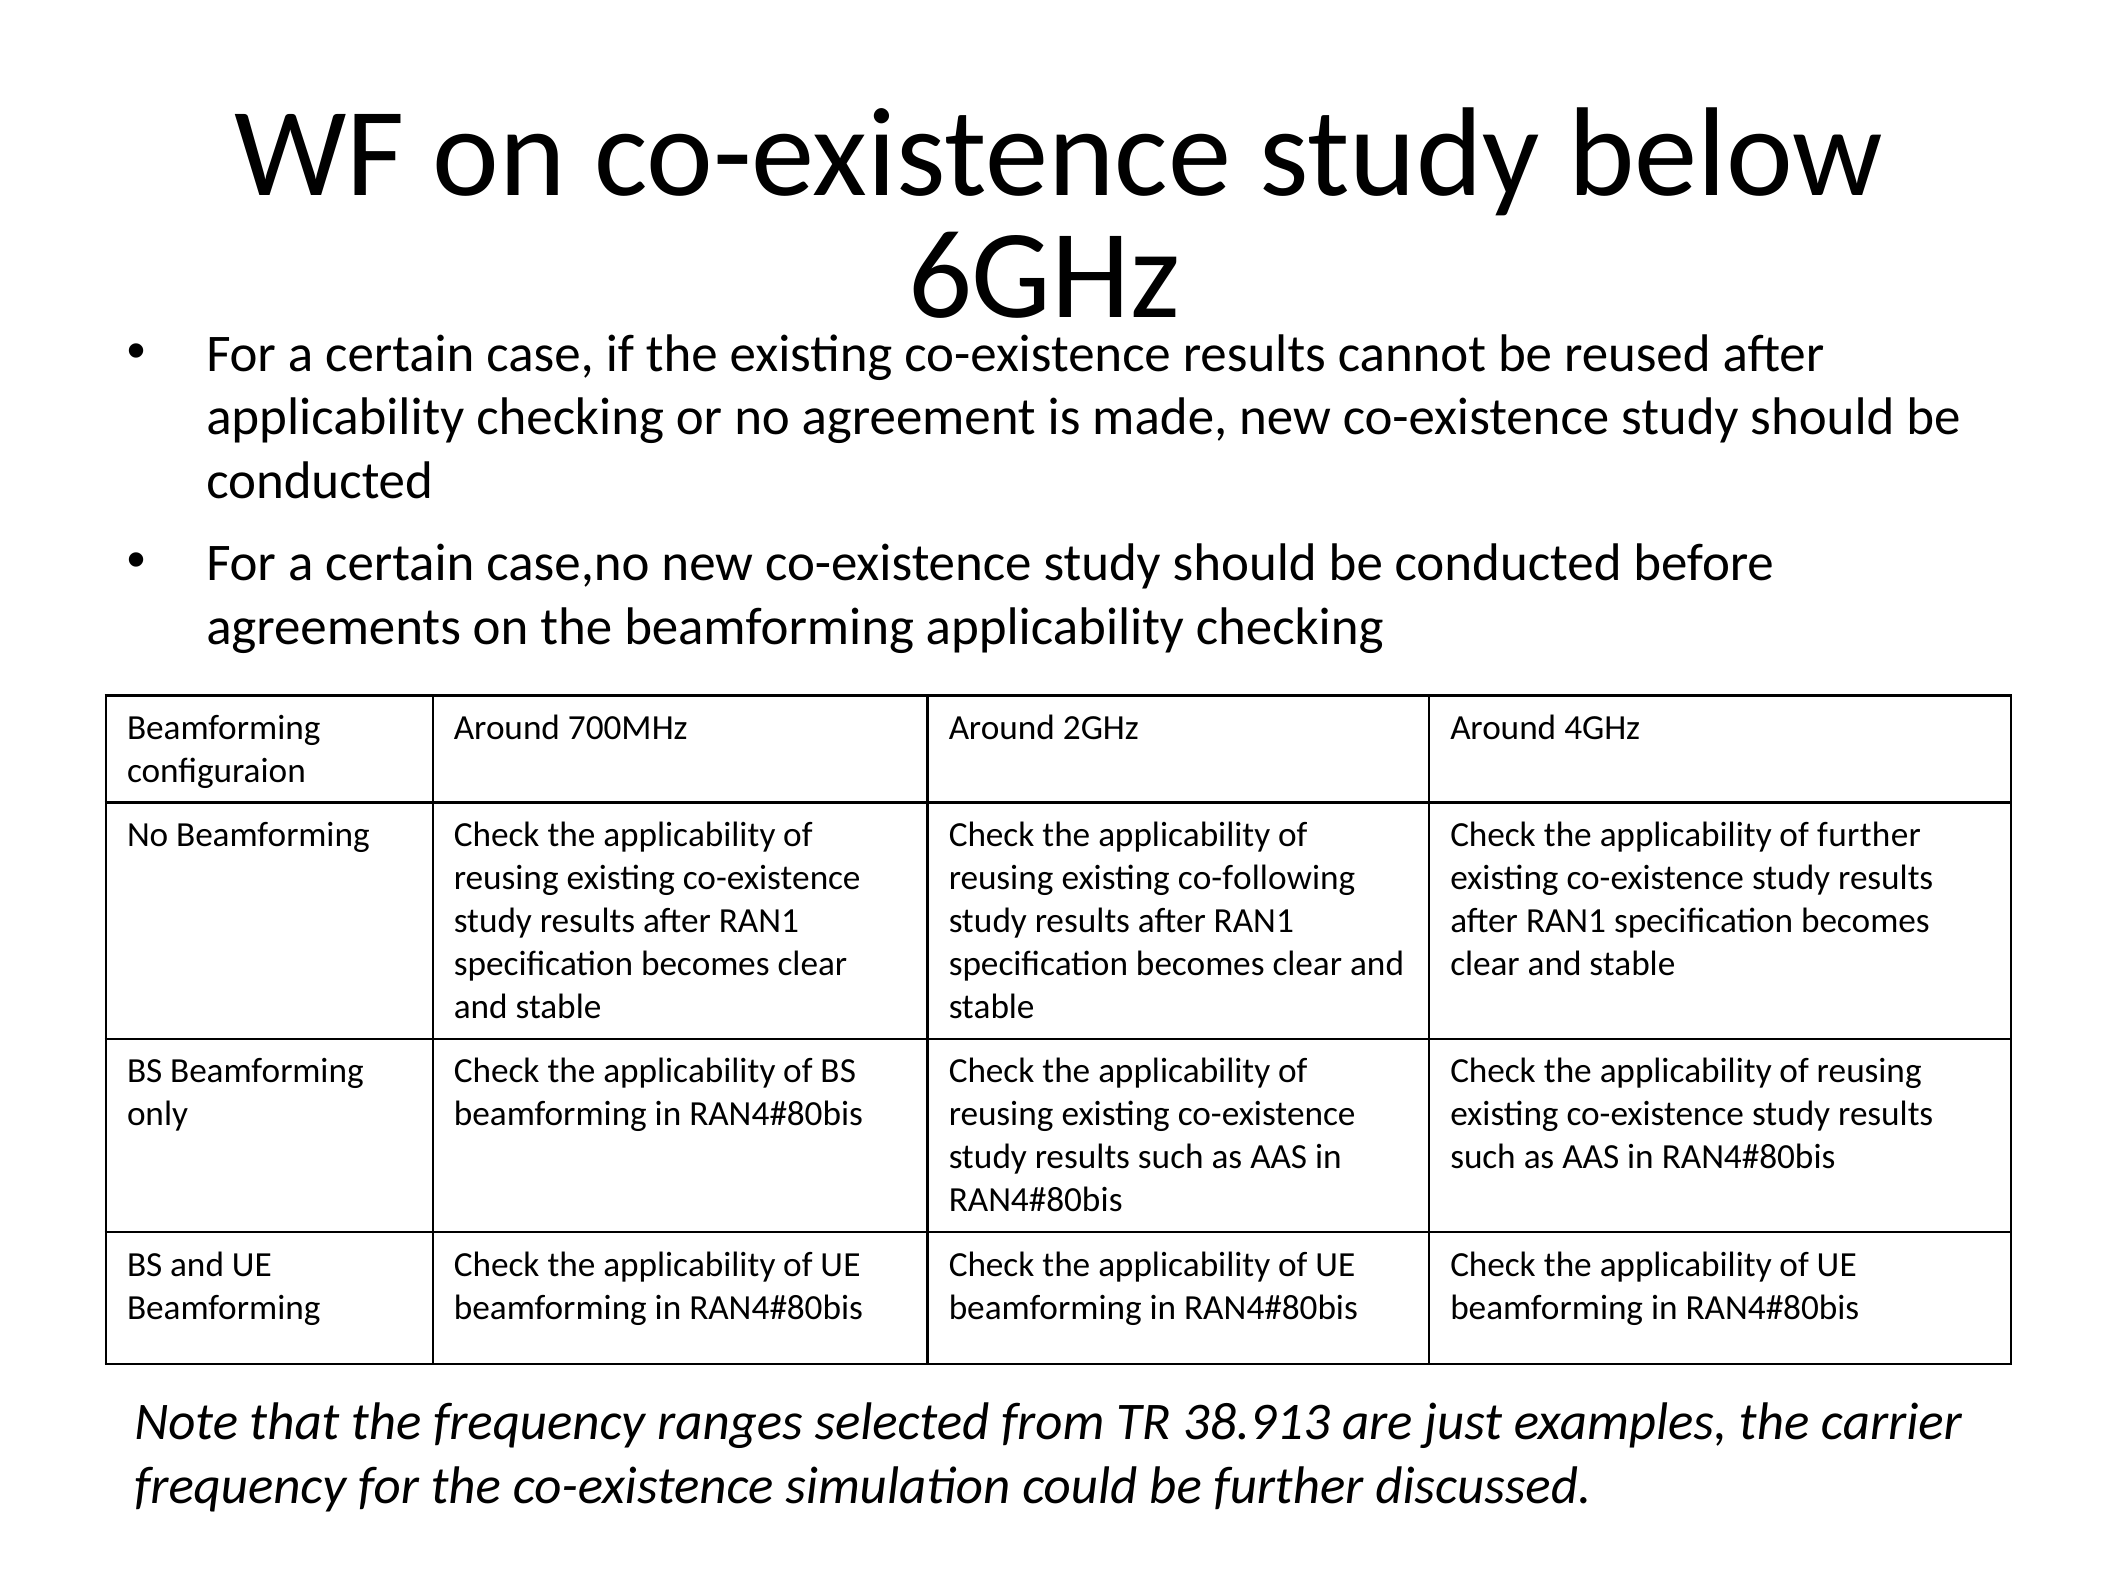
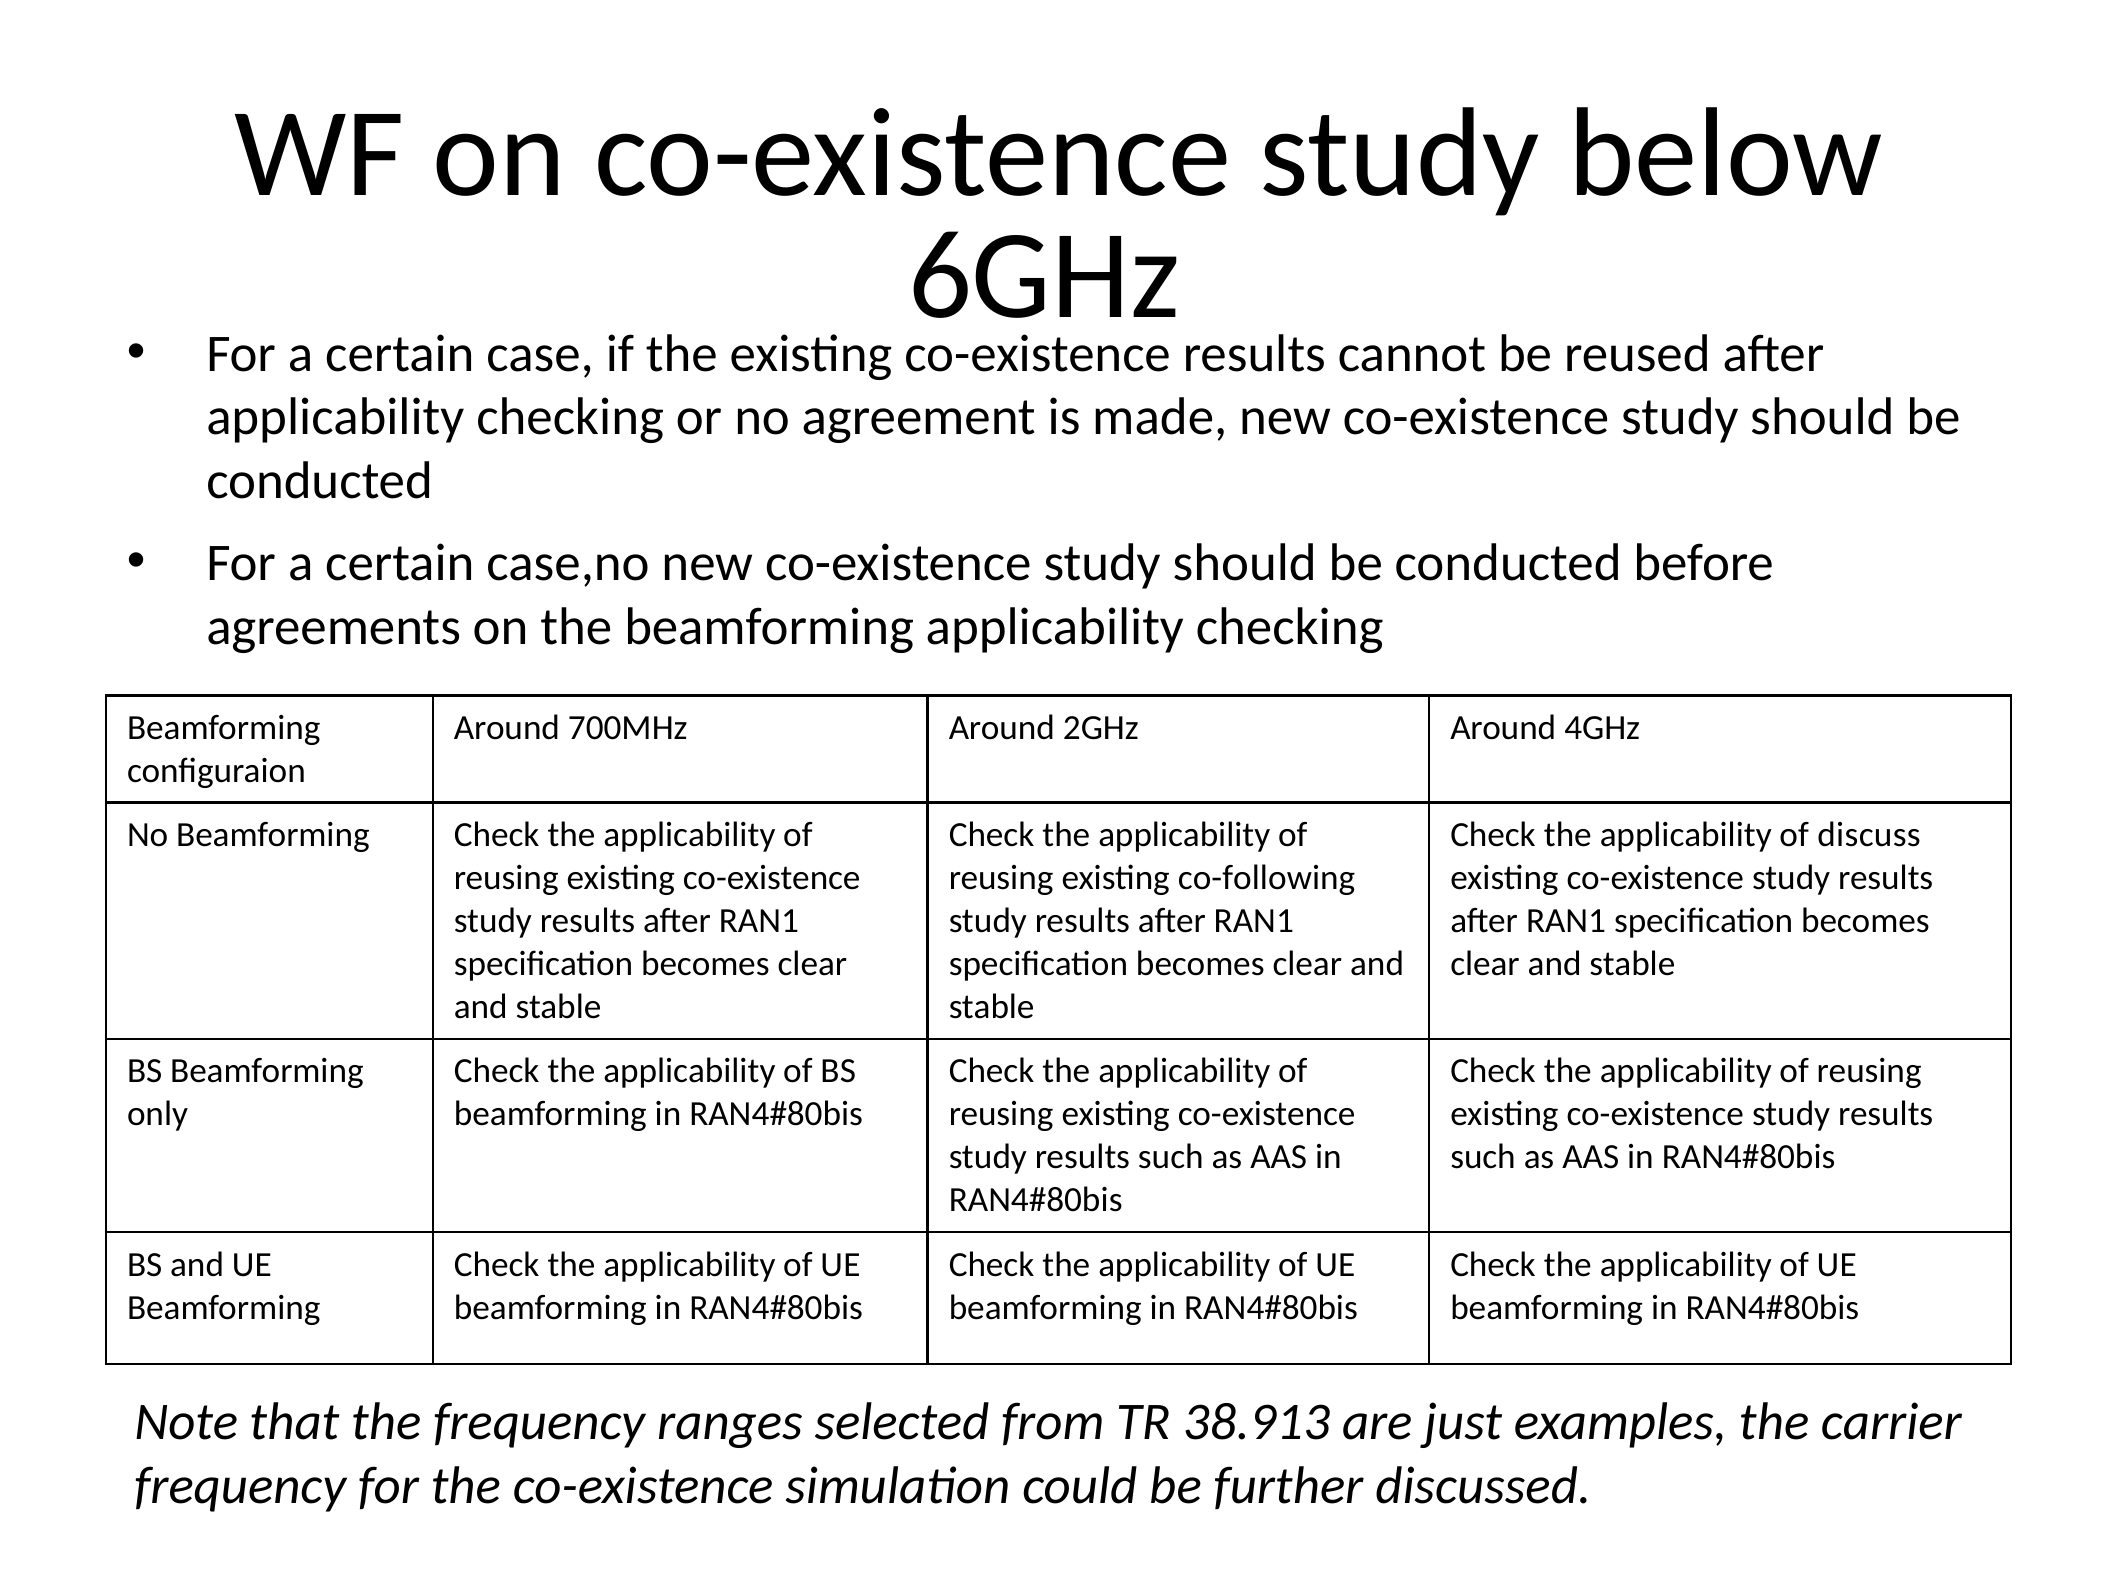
of further: further -> discuss
